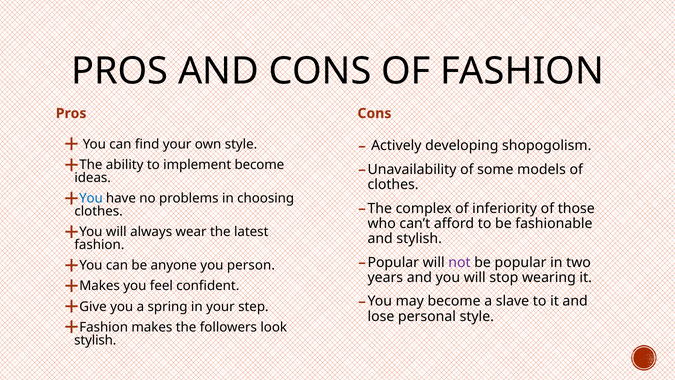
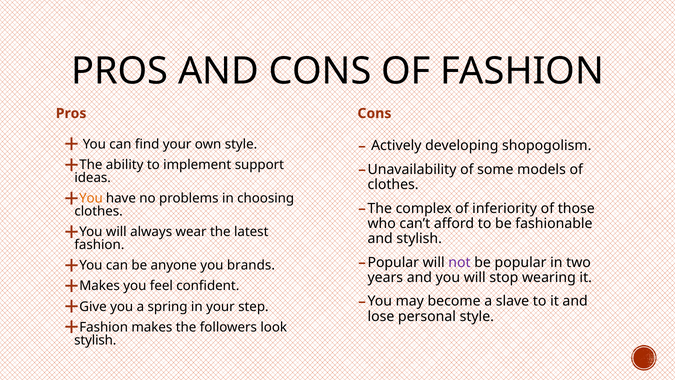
implement become: become -> support
You at (91, 198) colour: blue -> orange
person: person -> brands
